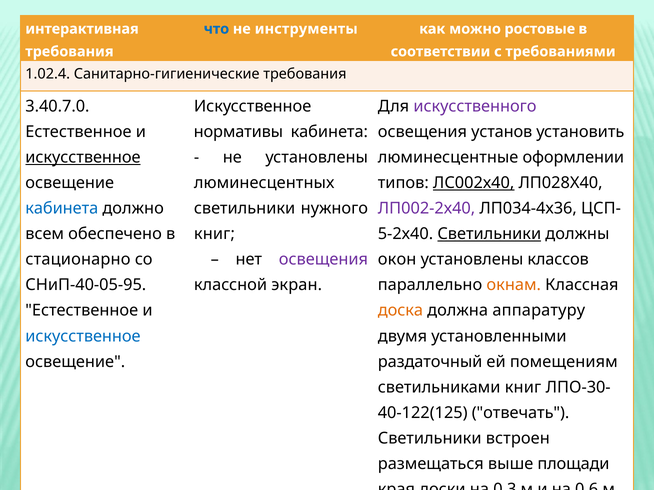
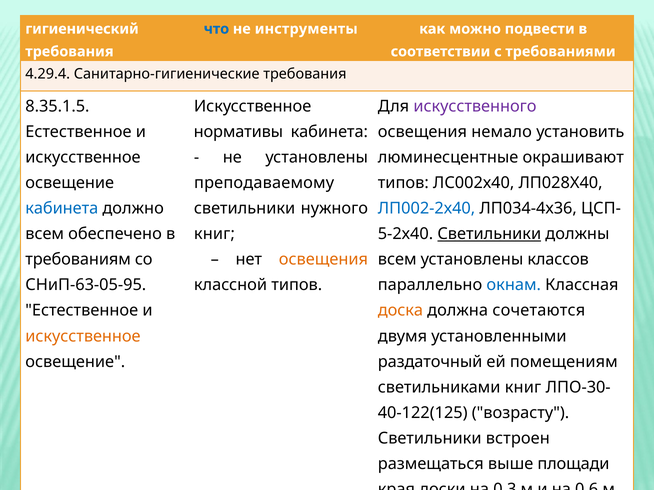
интерактивная: интерактивная -> гигиенический
ростовые: ростовые -> подвести
1.02.4: 1.02.4 -> 4.29.4
3.40.7.0: 3.40.7.0 -> 8.35.1.5
установ: установ -> немало
искусственное at (83, 157) underline: present -> none
оформлении: оформлении -> окрашивают
люминесцентных: люминесцентных -> преподаваемому
ЛС002х40 underline: present -> none
ЛП002-2х40 colour: purple -> blue
стационарно: стационарно -> требованиям
освещения at (323, 260) colour: purple -> orange
окон at (397, 260): окон -> всем
СНиП-40-05-95: СНиП-40-05-95 -> СНиП-63-05-95
классной экран: экран -> типов
окнам colour: orange -> blue
аппаратуру: аппаратуру -> сочетаются
искусственное at (83, 336) colour: blue -> orange
отвечать: отвечать -> возрасту
